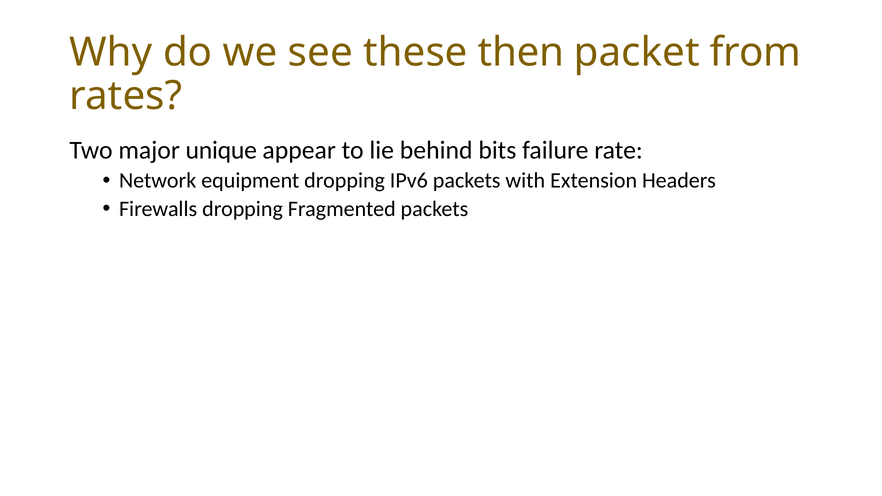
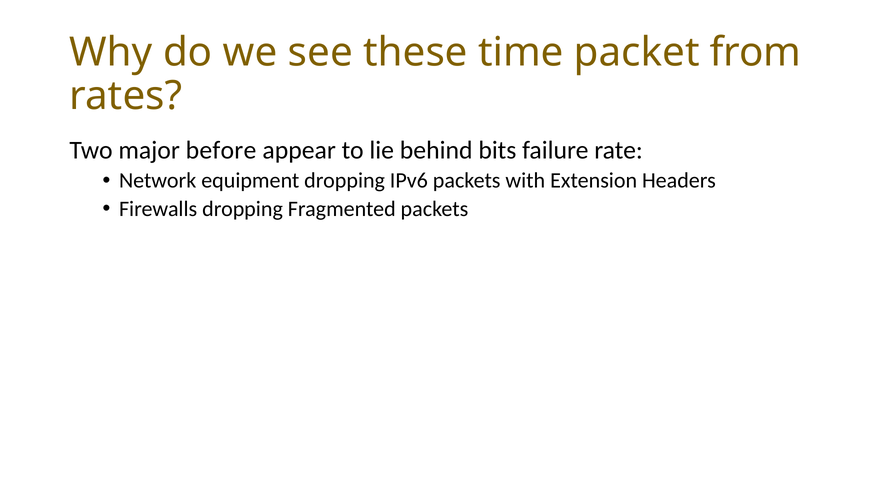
then: then -> time
unique: unique -> before
